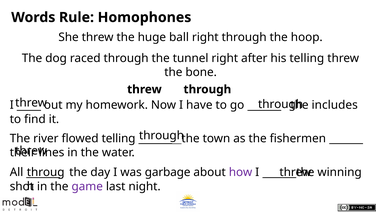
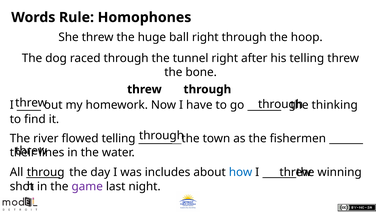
includes: includes -> thinking
garbage: garbage -> includes
how colour: purple -> blue
